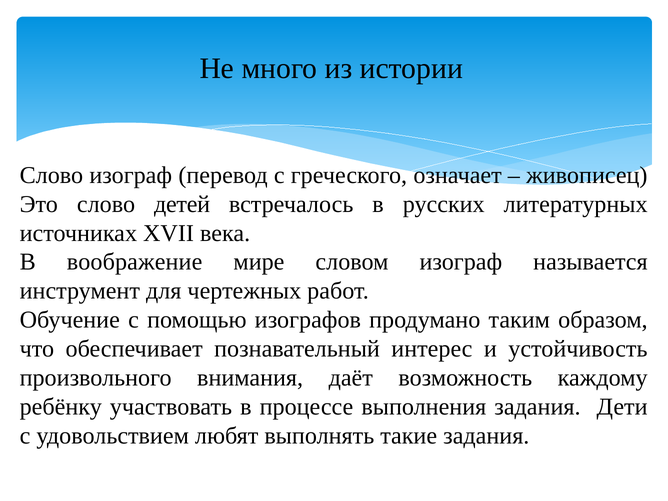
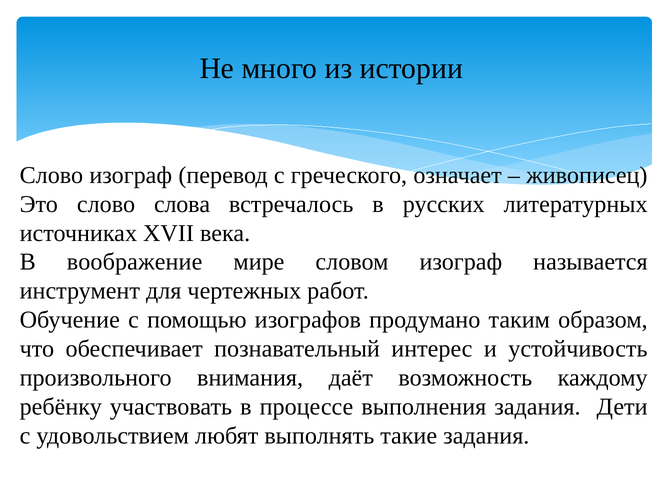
детей: детей -> слова
